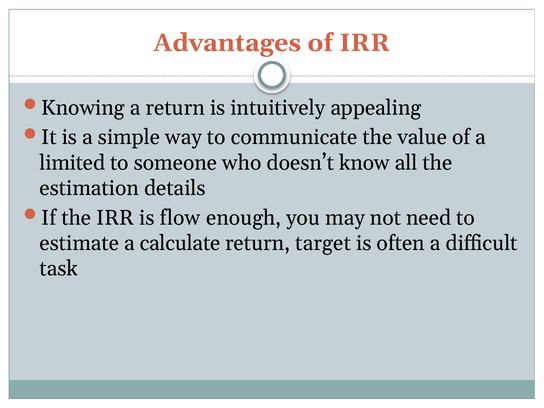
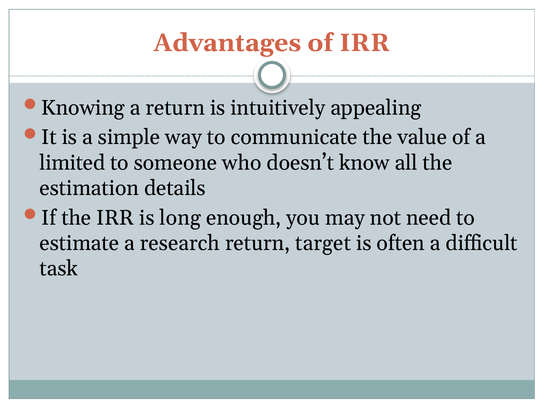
flow: flow -> long
calculate: calculate -> research
